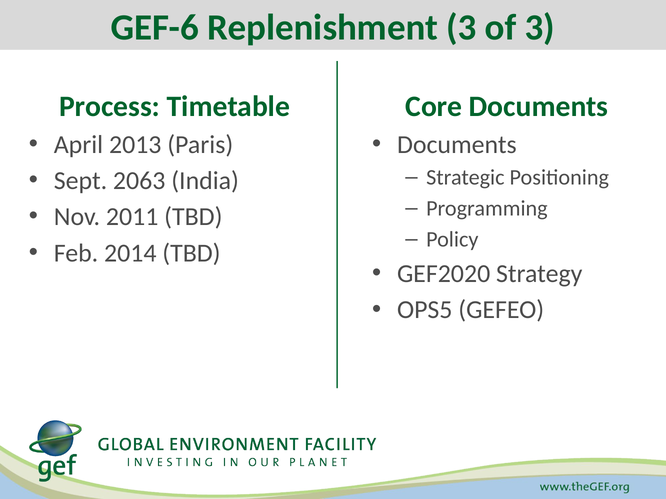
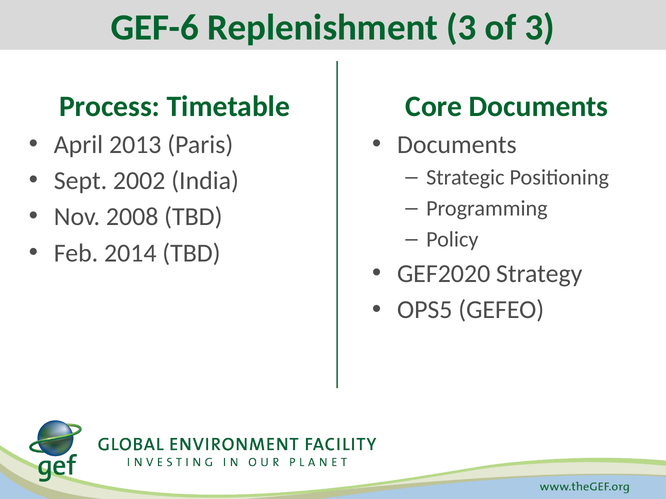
2063: 2063 -> 2002
2011: 2011 -> 2008
